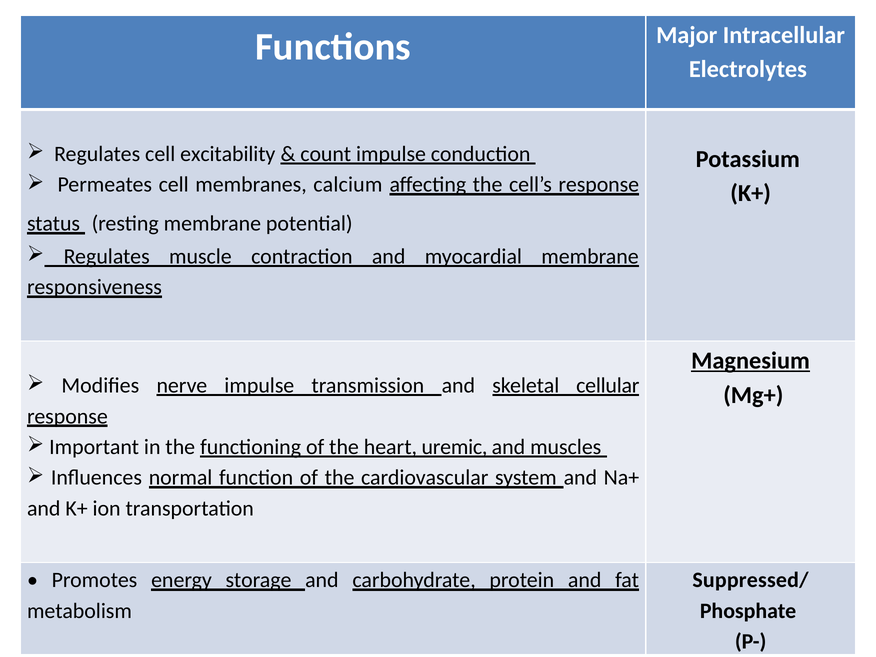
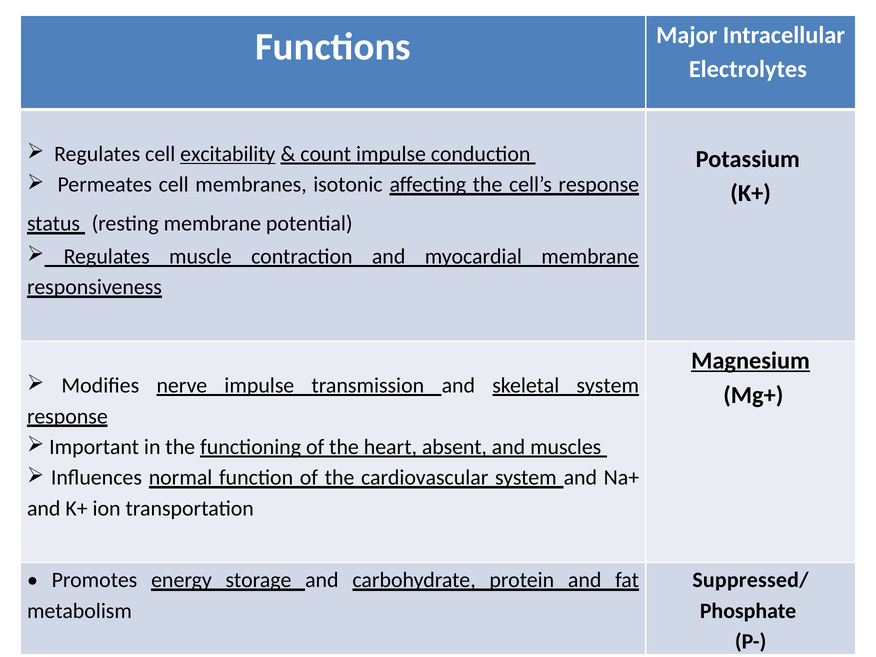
excitability underline: none -> present
calcium: calcium -> isotonic
skeletal cellular: cellular -> system
uremic: uremic -> absent
